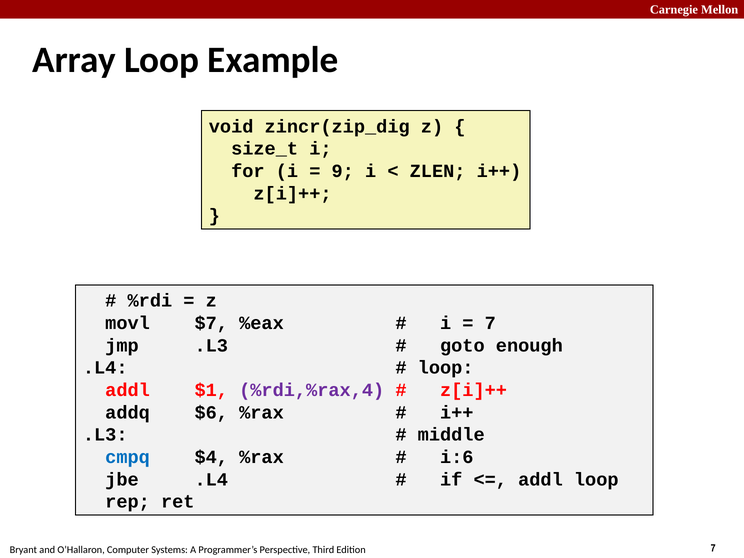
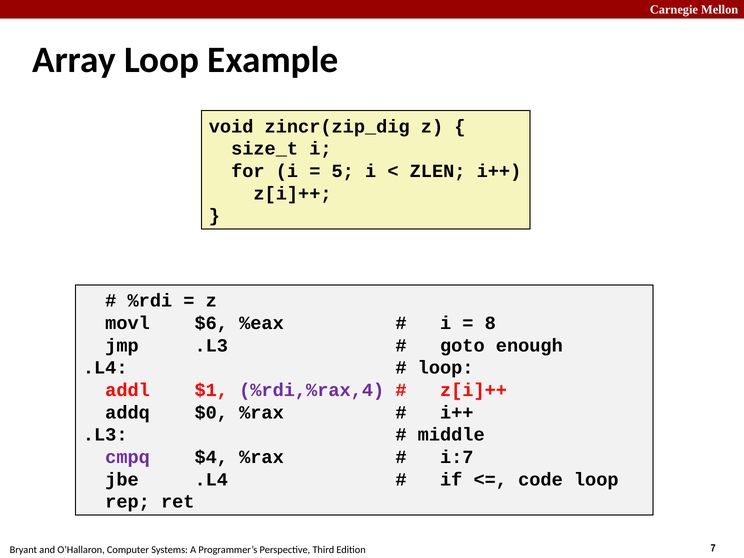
9: 9 -> 5
$7: $7 -> $6
7 at (490, 323): 7 -> 8
$6: $6 -> $0
cmpq colour: blue -> purple
i:6: i:6 -> i:7
addl at (540, 479): addl -> code
